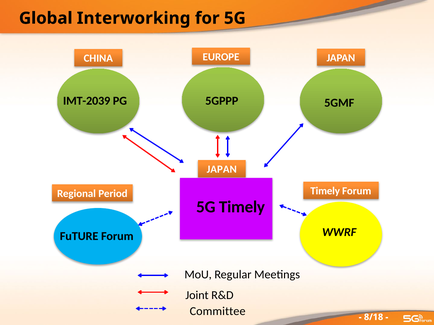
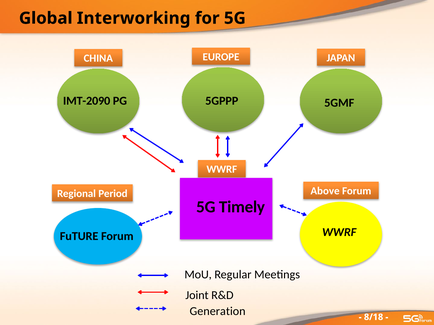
IMT-2039: IMT-2039 -> IMT-2090
JAPAN at (222, 170): JAPAN -> WWRF
Timely at (325, 191): Timely -> Above
Committee: Committee -> Generation
